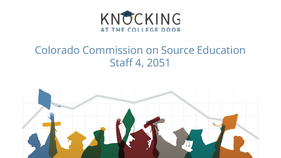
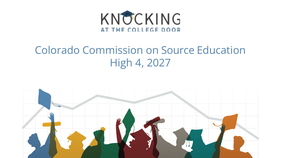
Staff: Staff -> High
2051: 2051 -> 2027
